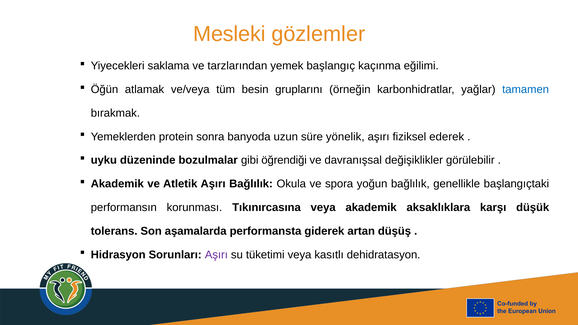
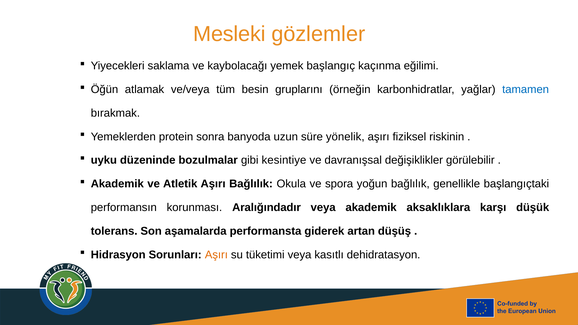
tarzlarından: tarzlarından -> kaybolacağı
ederek: ederek -> riskinin
öğrendiği: öğrendiği -> kesintiye
Tıkınırcasına: Tıkınırcasına -> Aralığındadır
Aşırı at (216, 255) colour: purple -> orange
